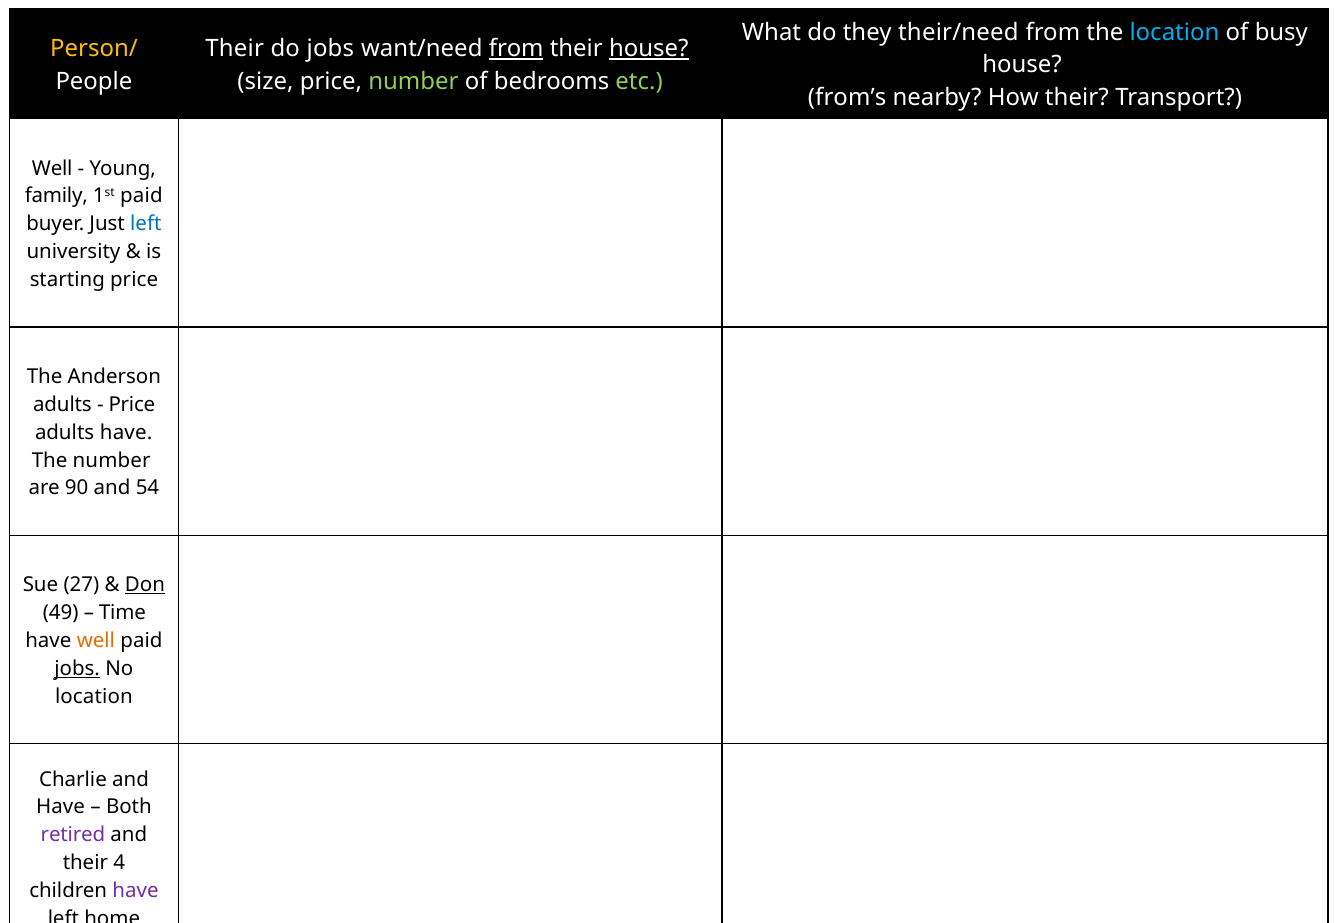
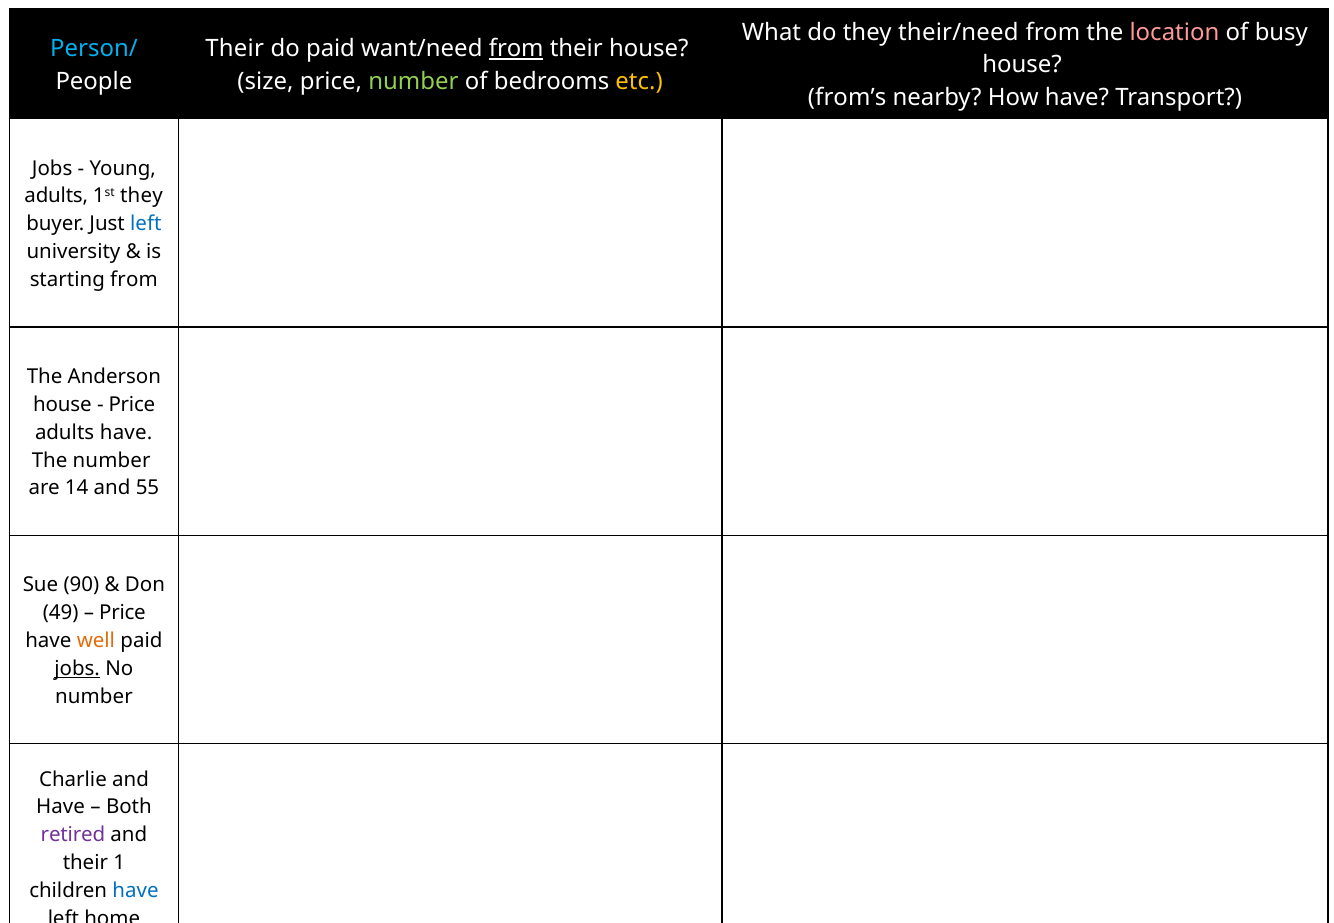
location at (1174, 32) colour: light blue -> pink
Person/ colour: yellow -> light blue
do jobs: jobs -> paid
house at (649, 49) underline: present -> none
etc colour: light green -> yellow
How their: their -> have
Well at (52, 168): Well -> Jobs
family at (56, 196): family -> adults
1st paid: paid -> they
starting price: price -> from
adults at (62, 405): adults -> house
90: 90 -> 14
54: 54 -> 55
27: 27 -> 90
Don underline: present -> none
Time at (122, 613): Time -> Price
location at (94, 697): location -> number
4: 4 -> 1
have at (136, 891) colour: purple -> blue
